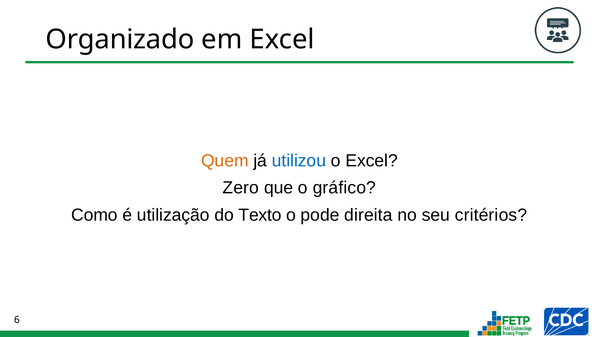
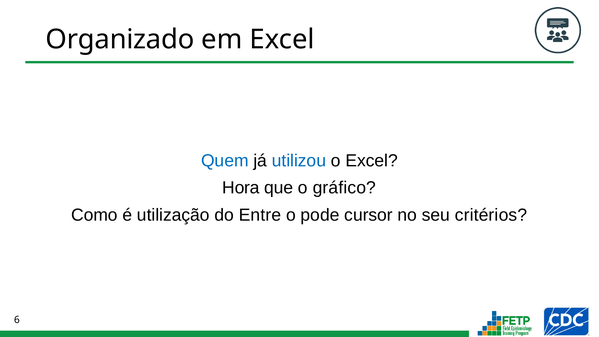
Quem colour: orange -> blue
Zero: Zero -> Hora
Texto: Texto -> Entre
direita: direita -> cursor
